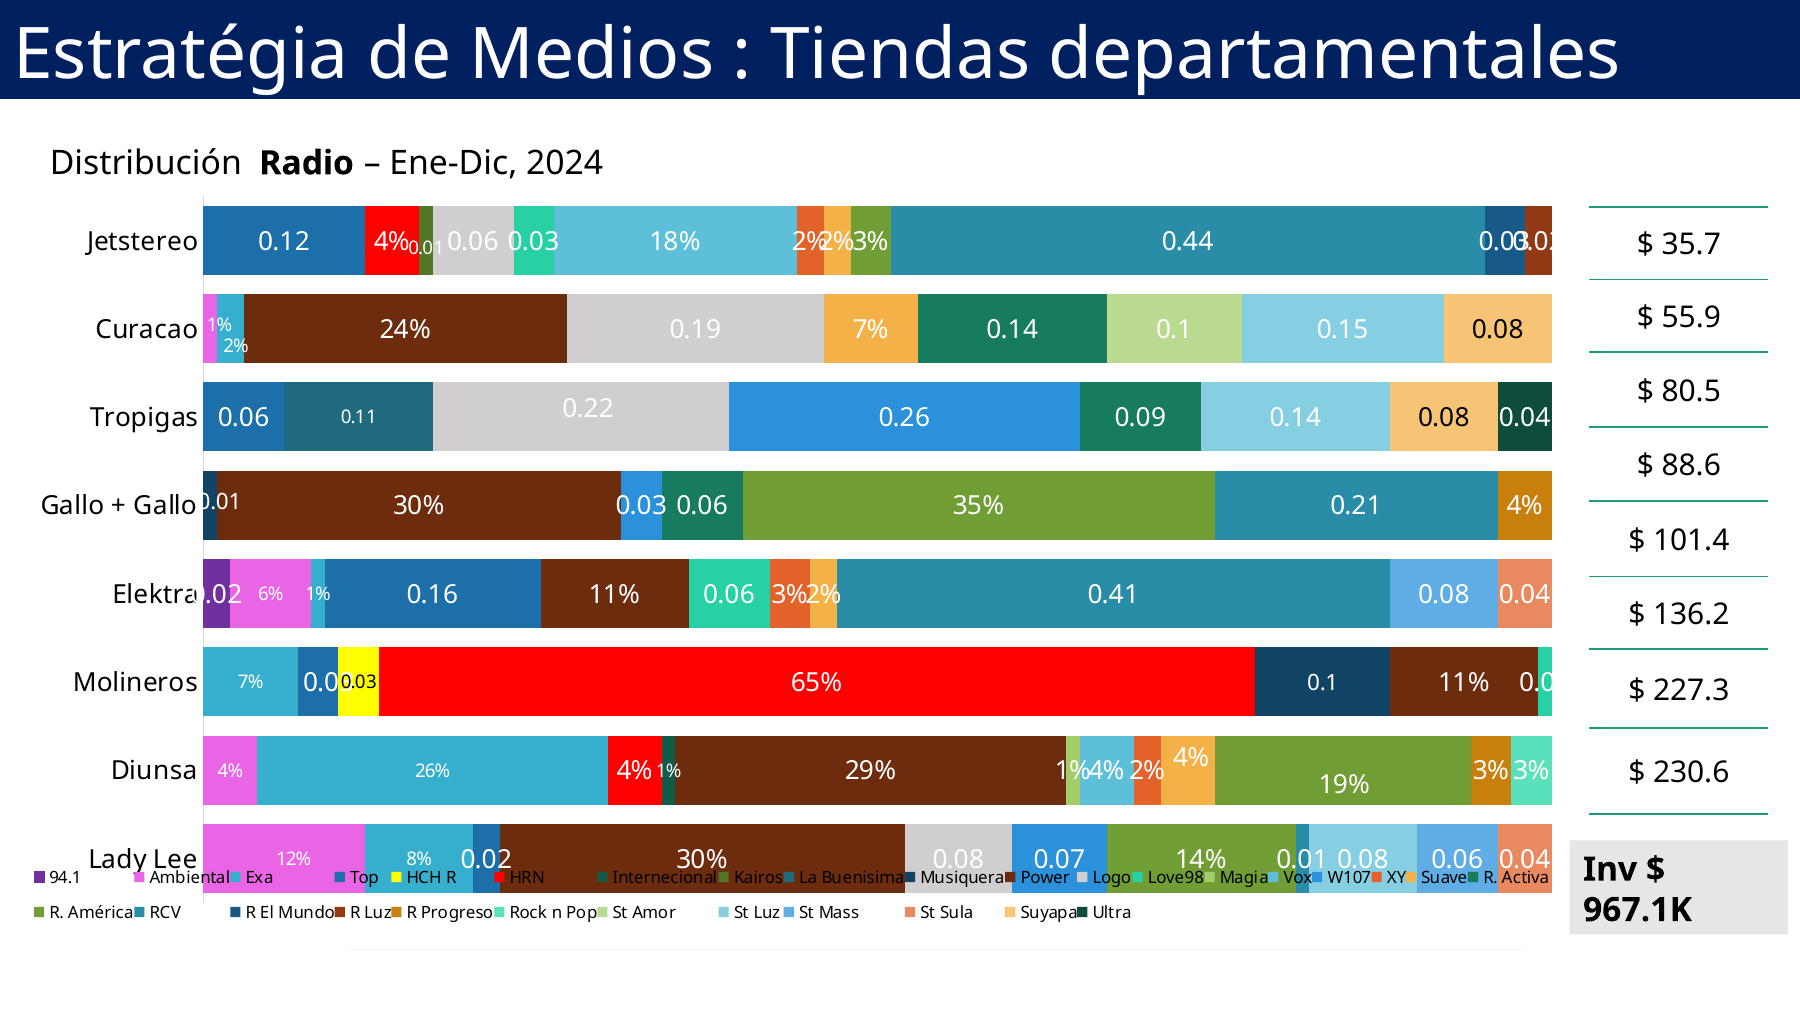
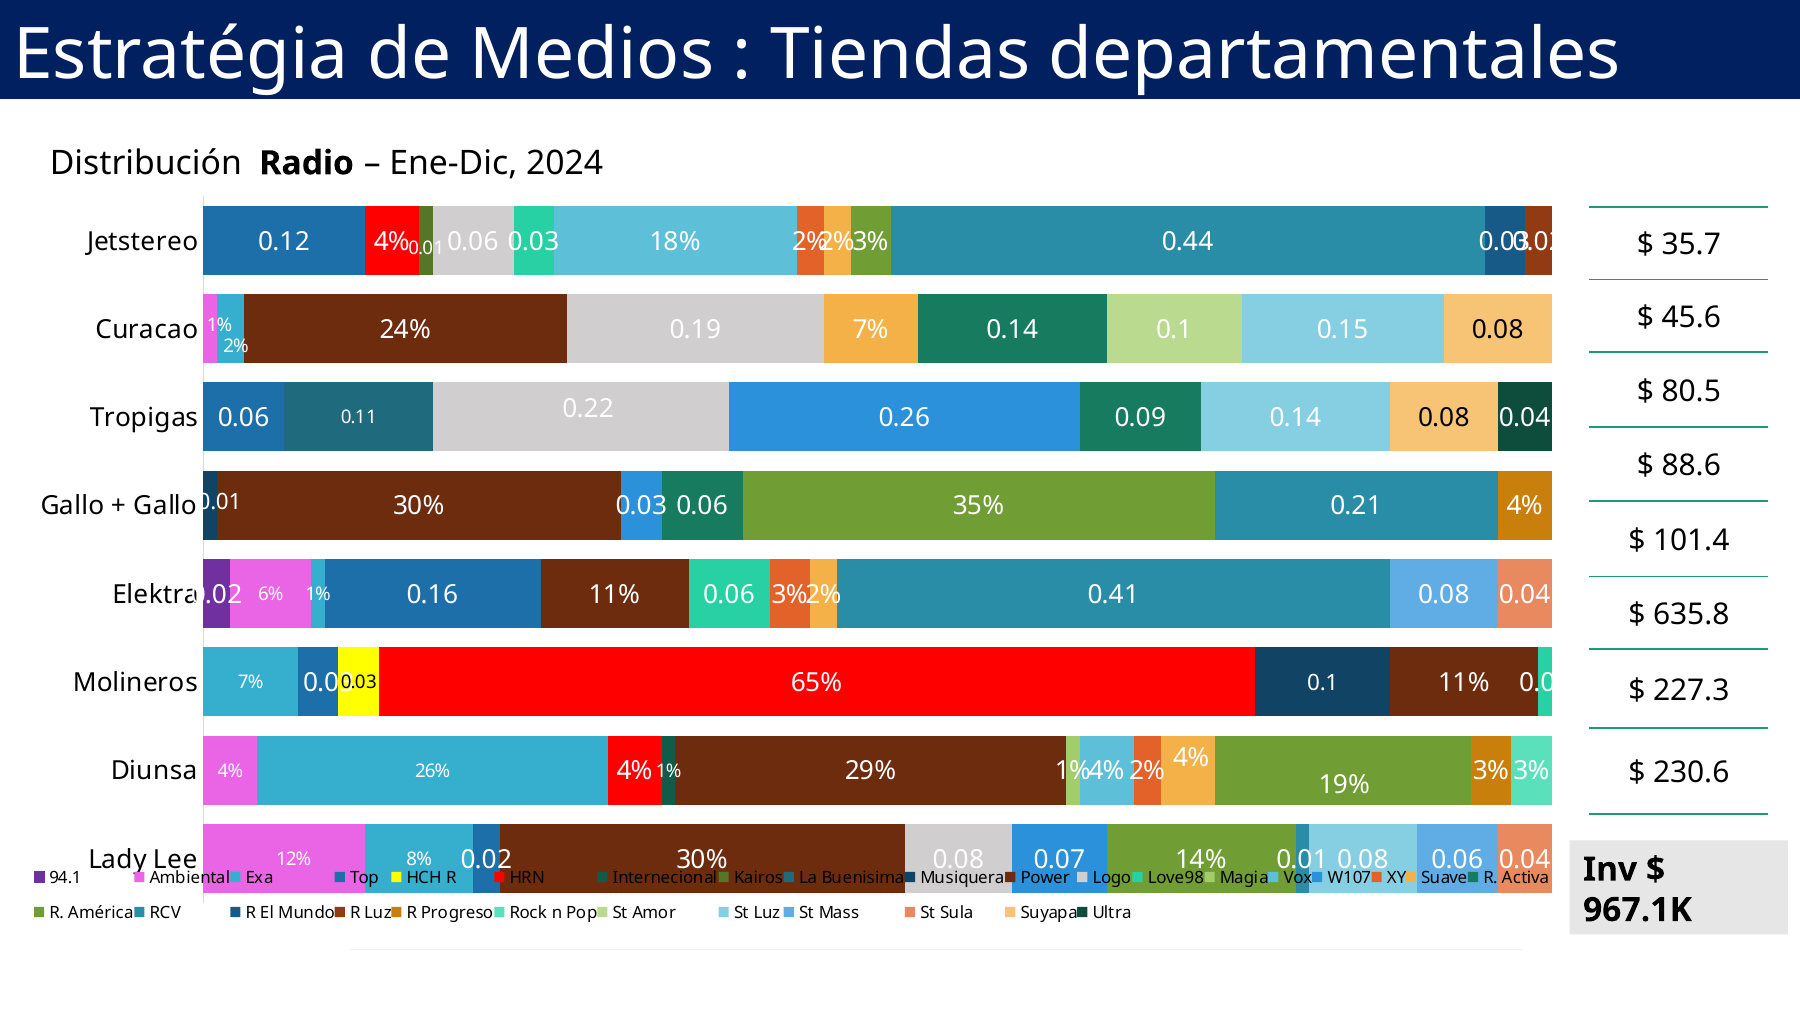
55.9: 55.9 -> 45.6
136.2: 136.2 -> 635.8
